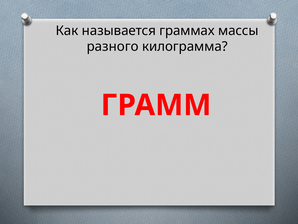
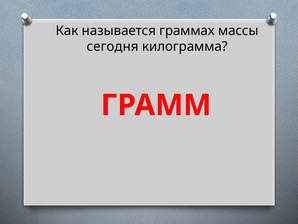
разного: разного -> сегодня
